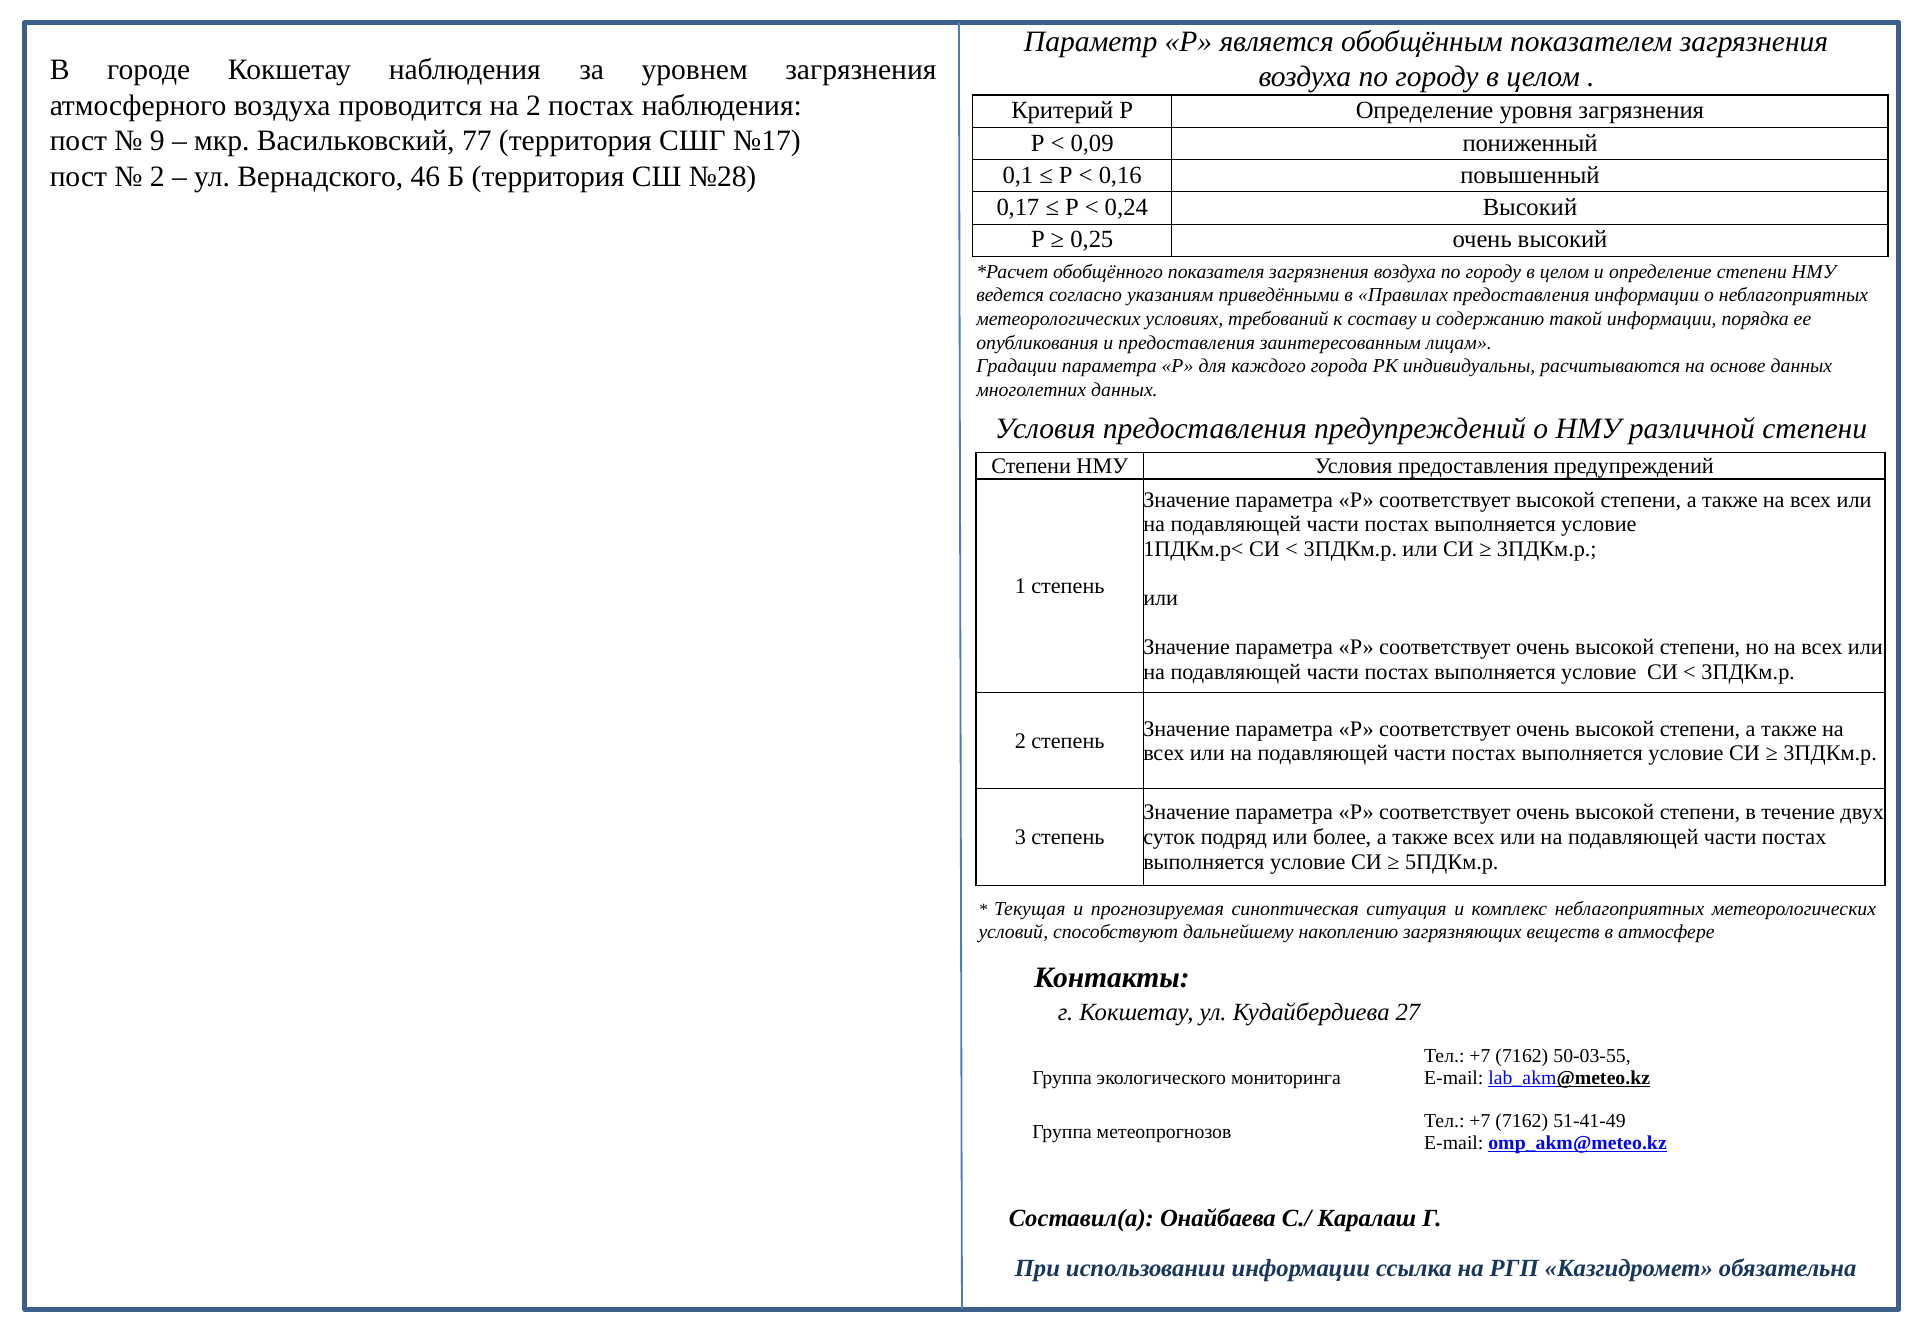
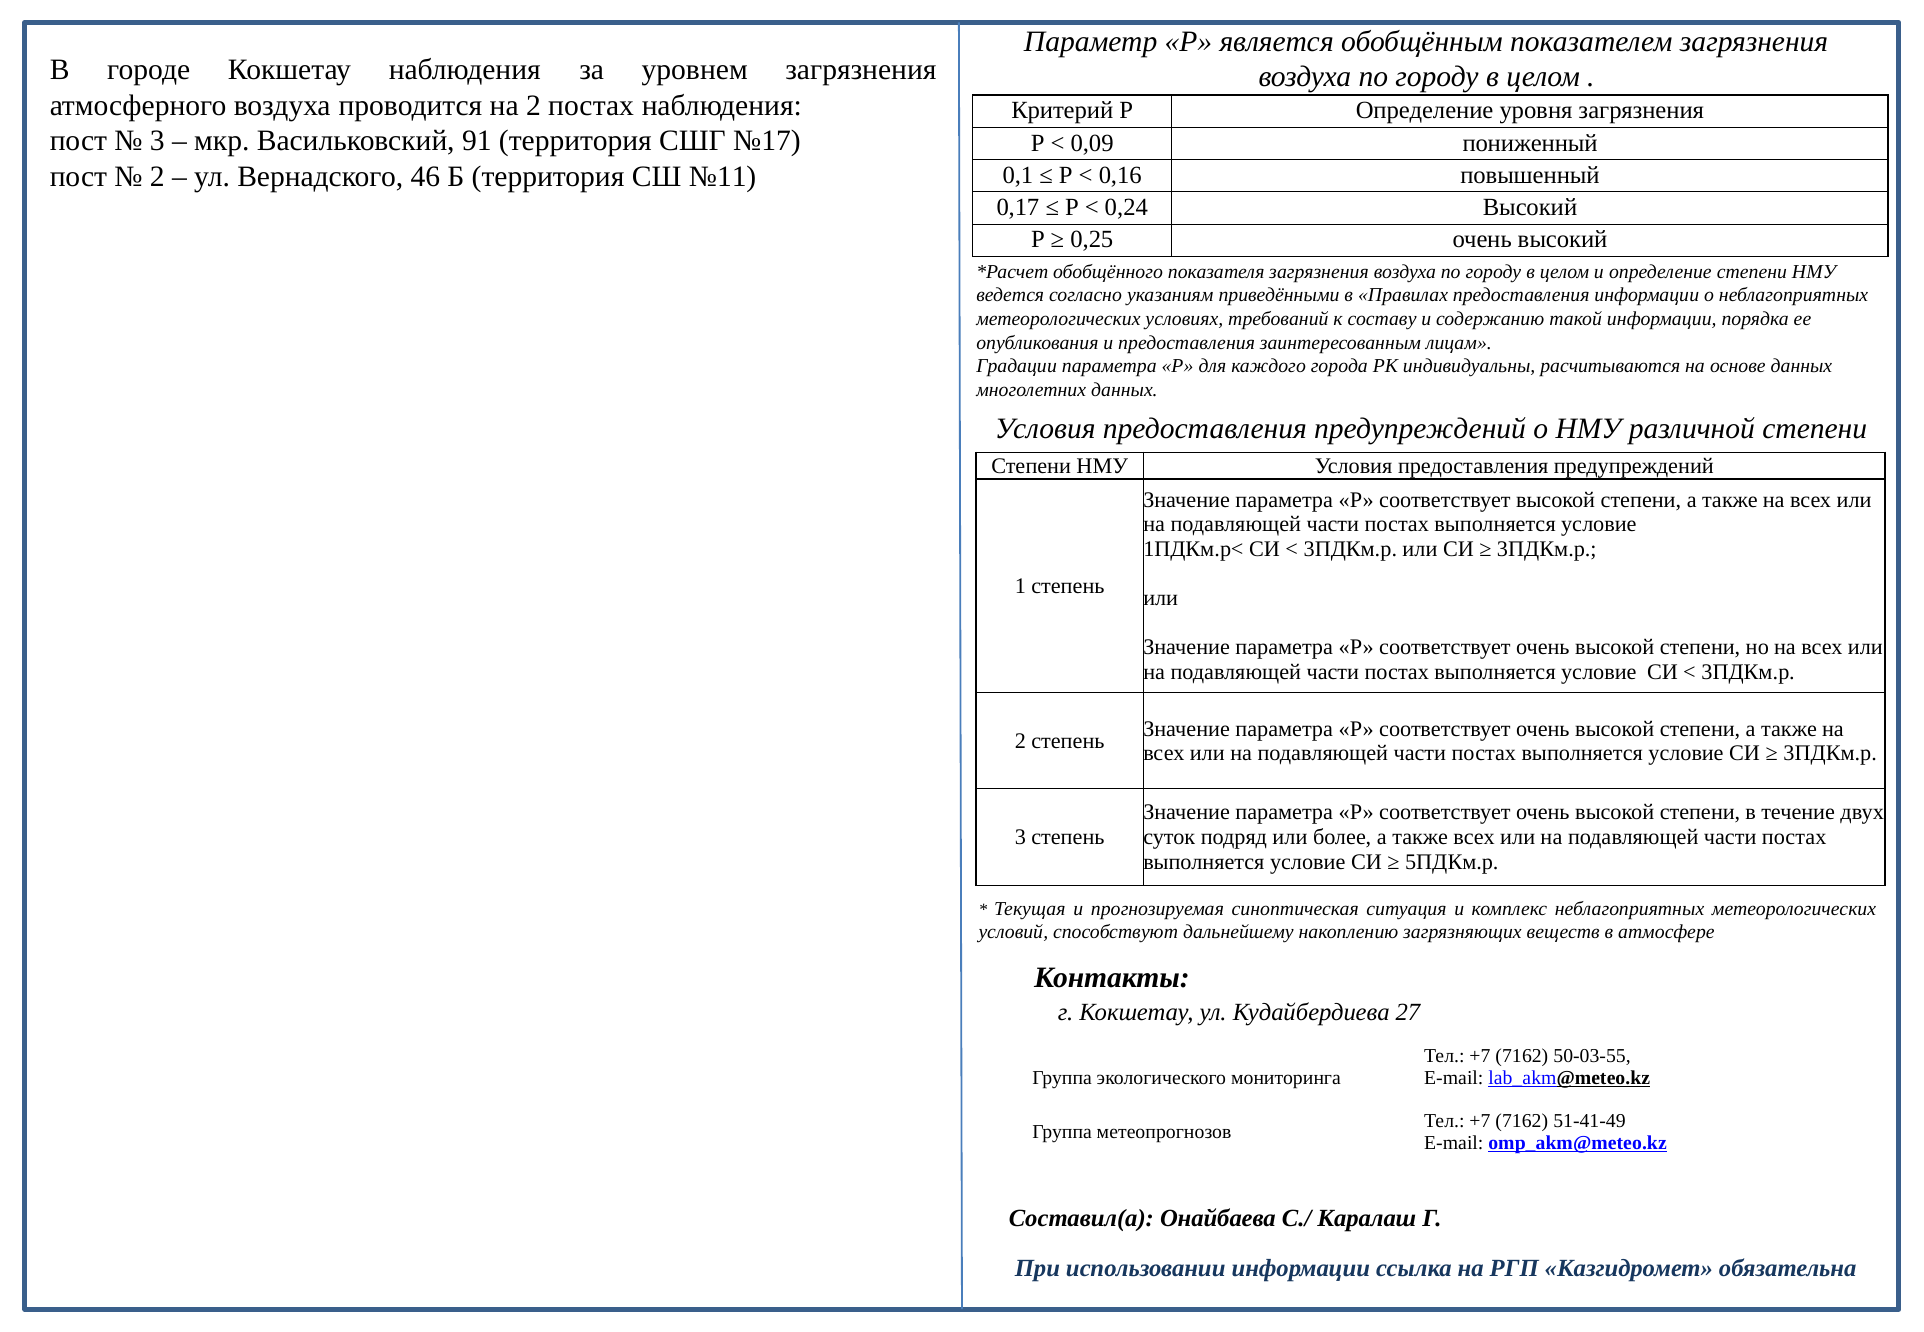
9 at (157, 141): 9 -> 3
77: 77 -> 91
№28: №28 -> №11
